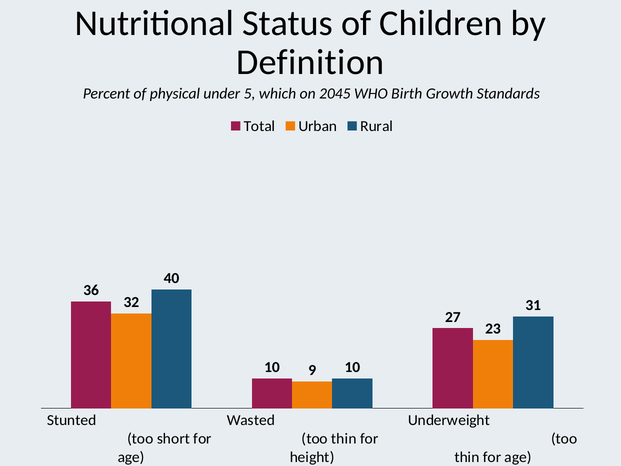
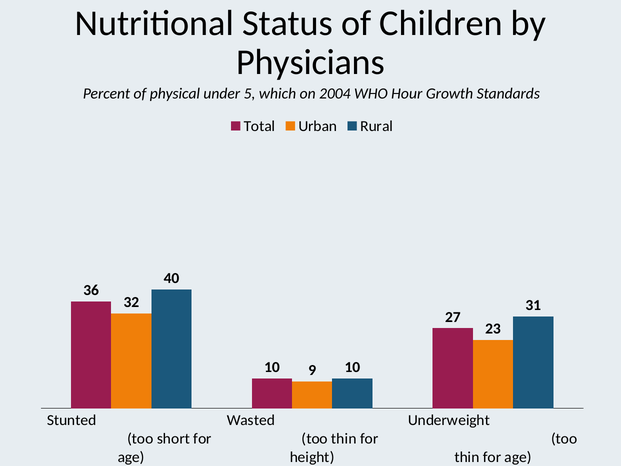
Definition: Definition -> Physicians
2045: 2045 -> 2004
Birth: Birth -> Hour
